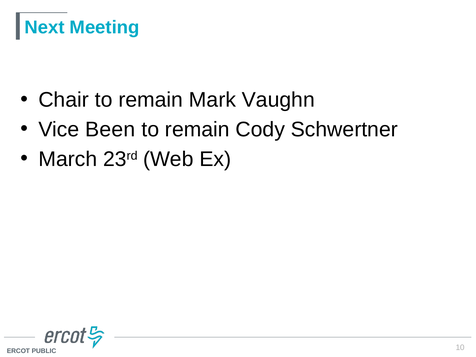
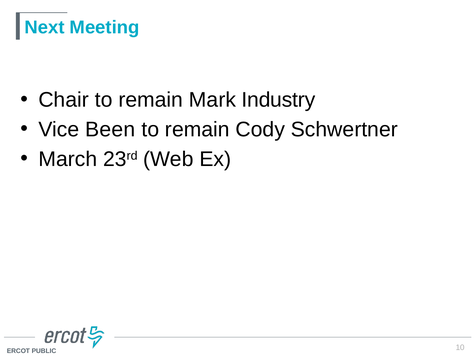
Vaughn: Vaughn -> Industry
